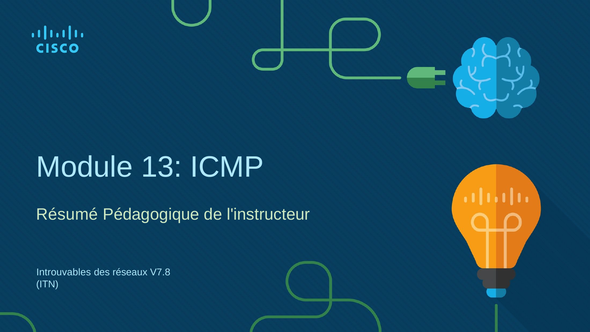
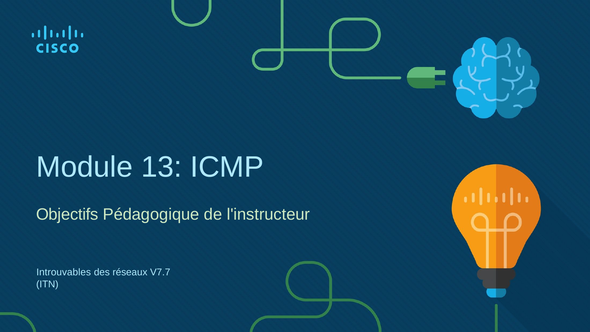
Résumé: Résumé -> Objectifs
V7.8: V7.8 -> V7.7
